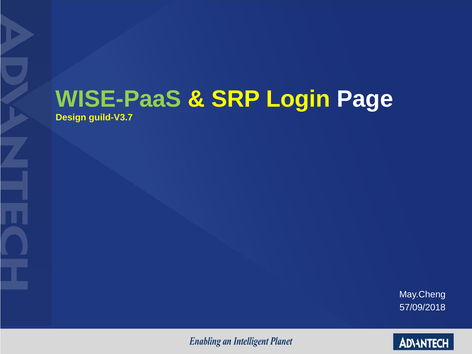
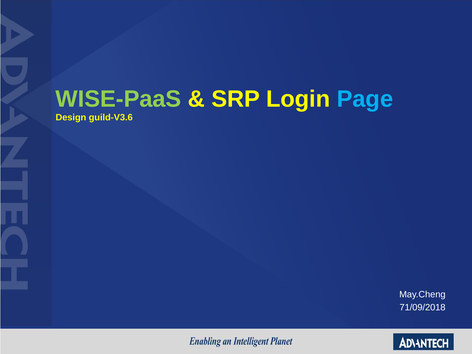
Page colour: white -> light blue
guild-V3.7: guild-V3.7 -> guild-V3.6
57/09/2018: 57/09/2018 -> 71/09/2018
